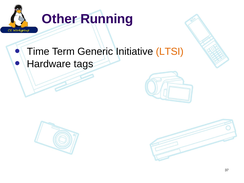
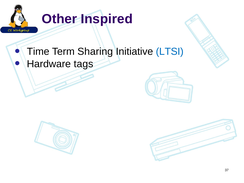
Running: Running -> Inspired
Generic: Generic -> Sharing
LTSI colour: orange -> blue
